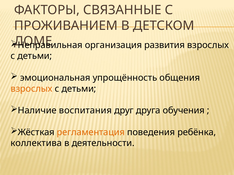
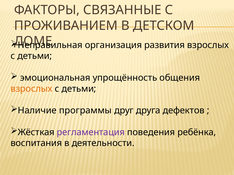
воспитания: воспитания -> программы
обучения: обучения -> дефектов
регламентация colour: orange -> purple
коллектива: коллектива -> воспитания
